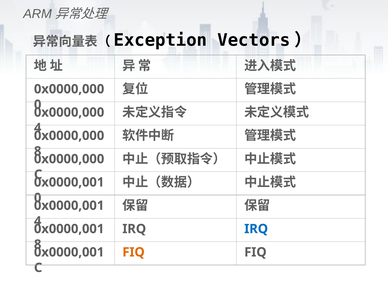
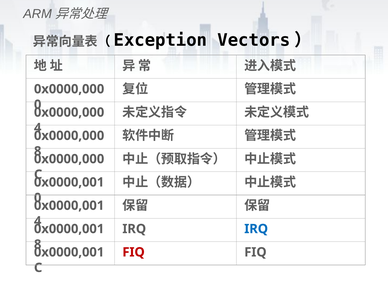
FIQ at (134, 252) colour: orange -> red
